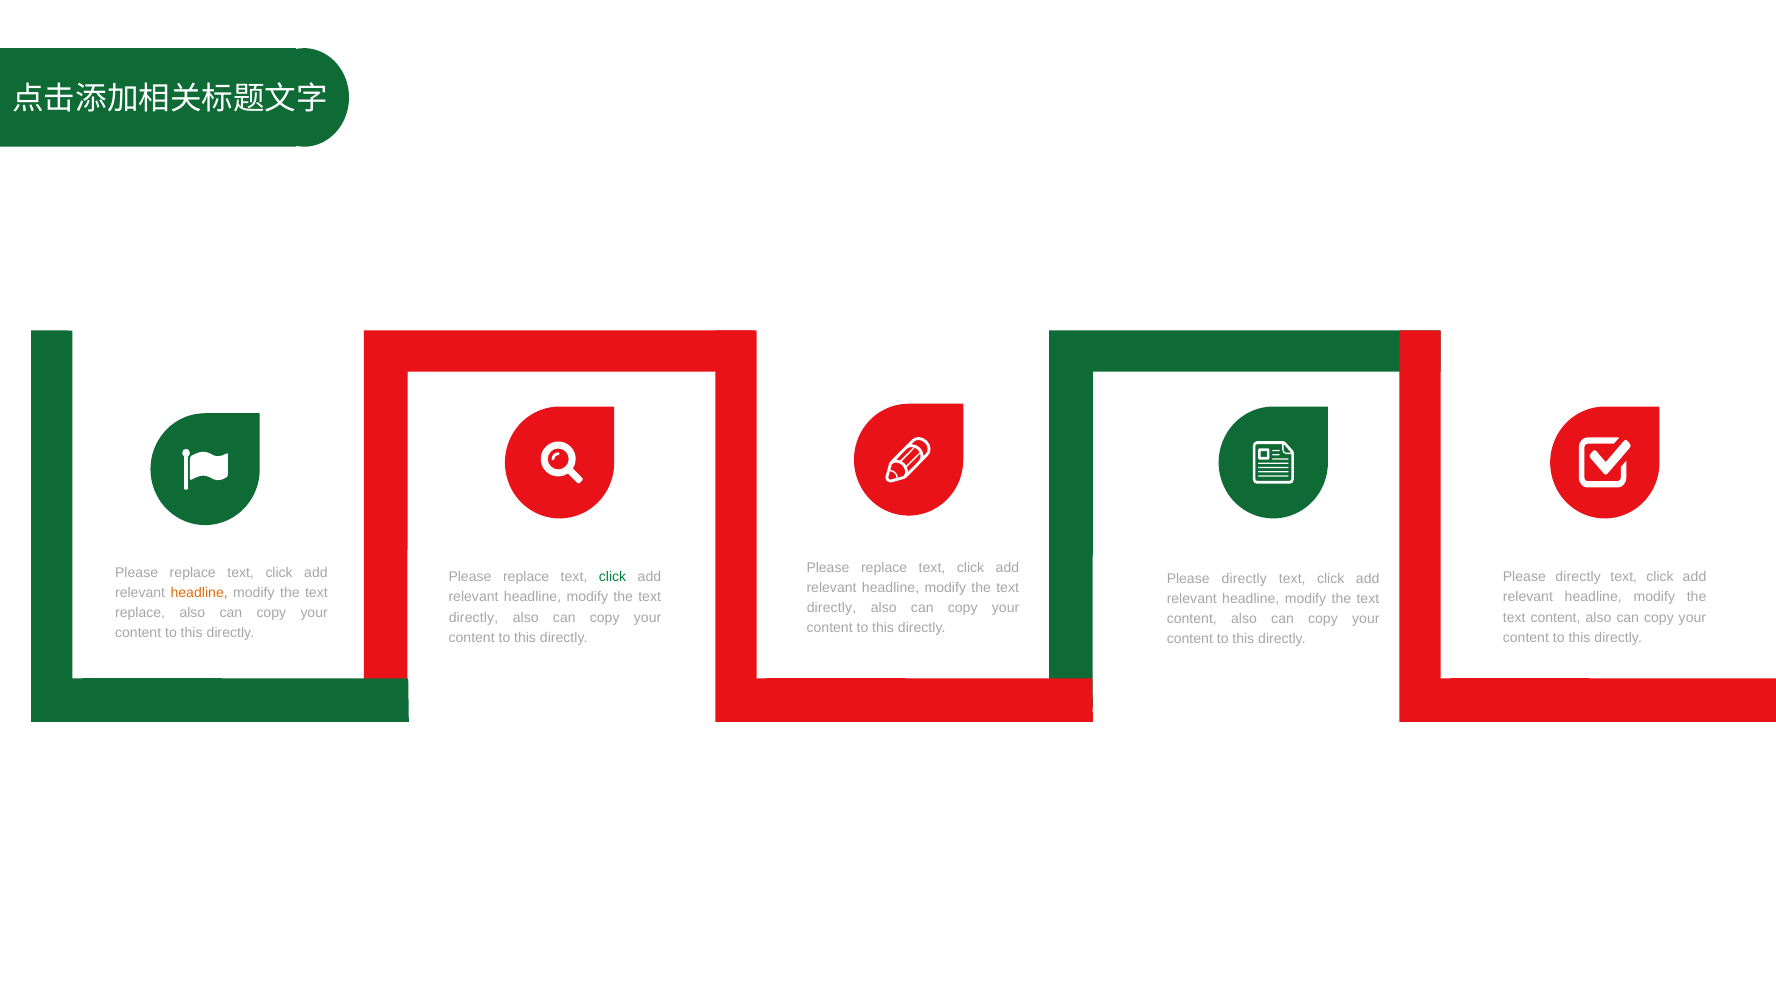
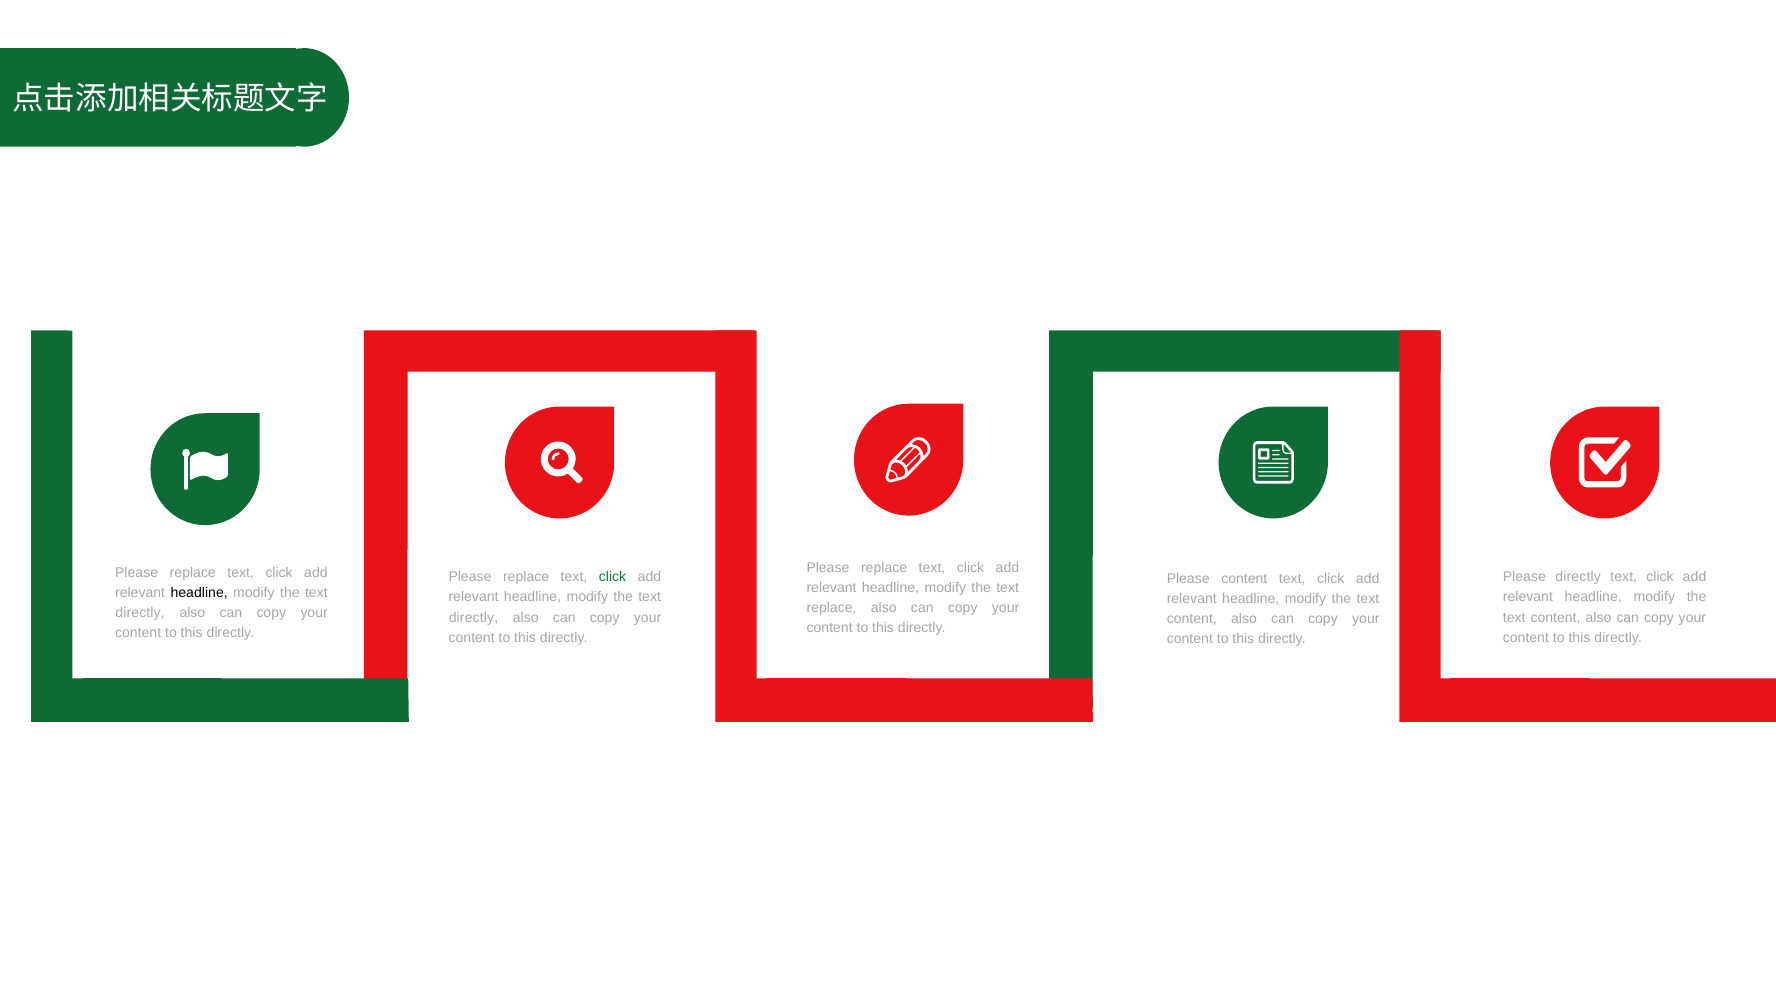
directly at (1244, 579): directly -> content
headline at (199, 593) colour: orange -> black
directly at (831, 608): directly -> replace
replace at (140, 613): replace -> directly
